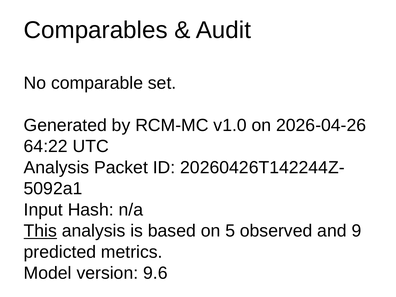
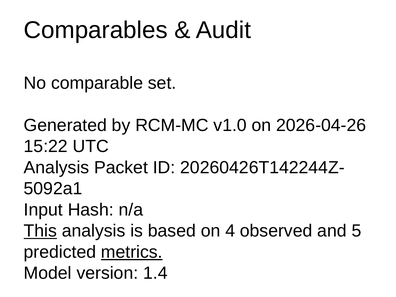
64:22: 64:22 -> 15:22
5: 5 -> 4
9: 9 -> 5
metrics underline: none -> present
9.6: 9.6 -> 1.4
